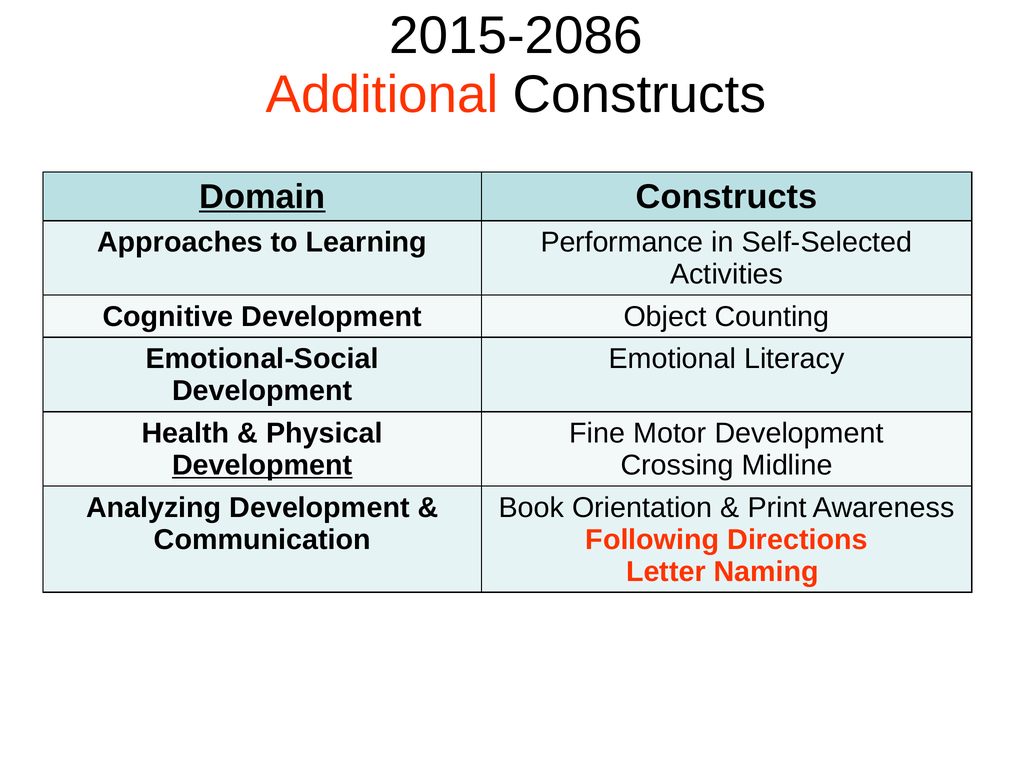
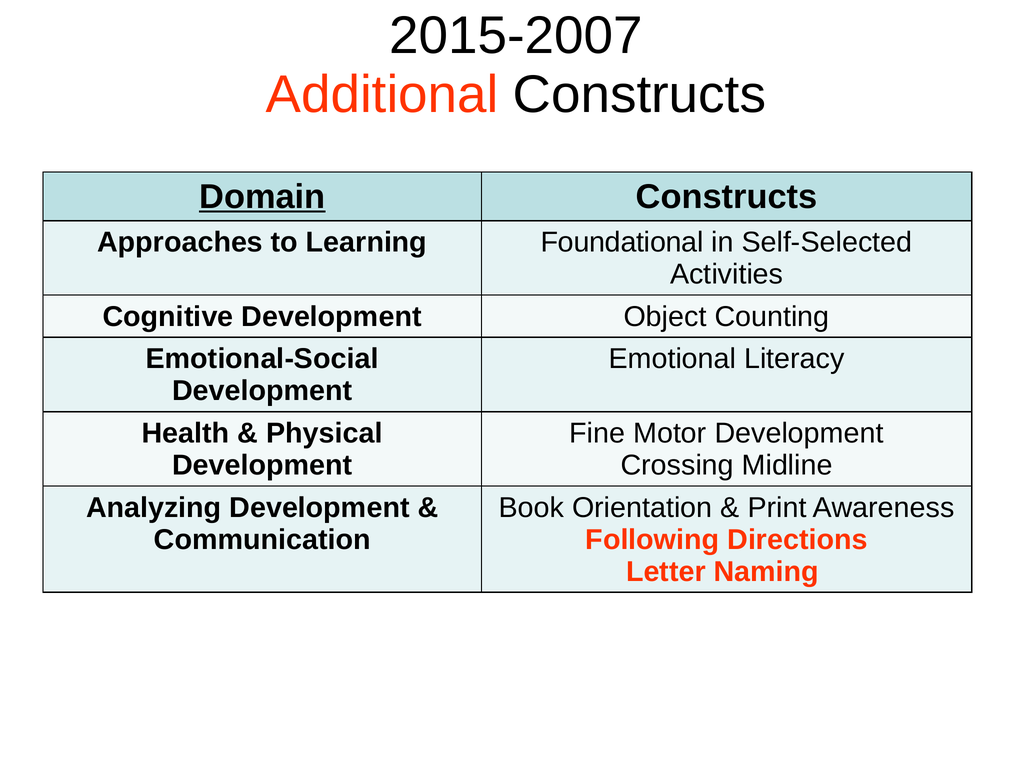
2015-2086: 2015-2086 -> 2015-2007
Performance: Performance -> Foundational
Development at (262, 465) underline: present -> none
